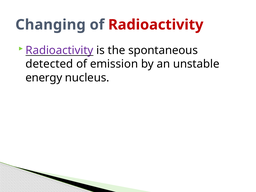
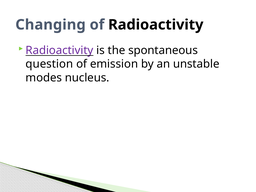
Radioactivity at (156, 25) colour: red -> black
detected: detected -> question
energy: energy -> modes
